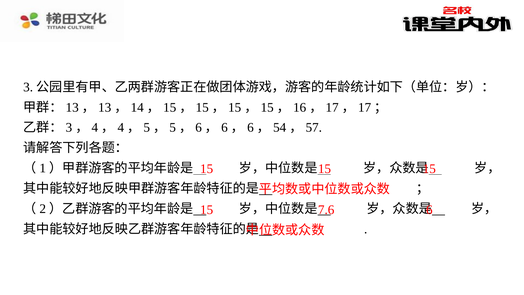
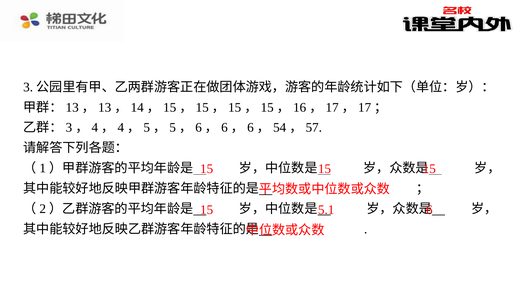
7.6: 7.6 -> 5.1
